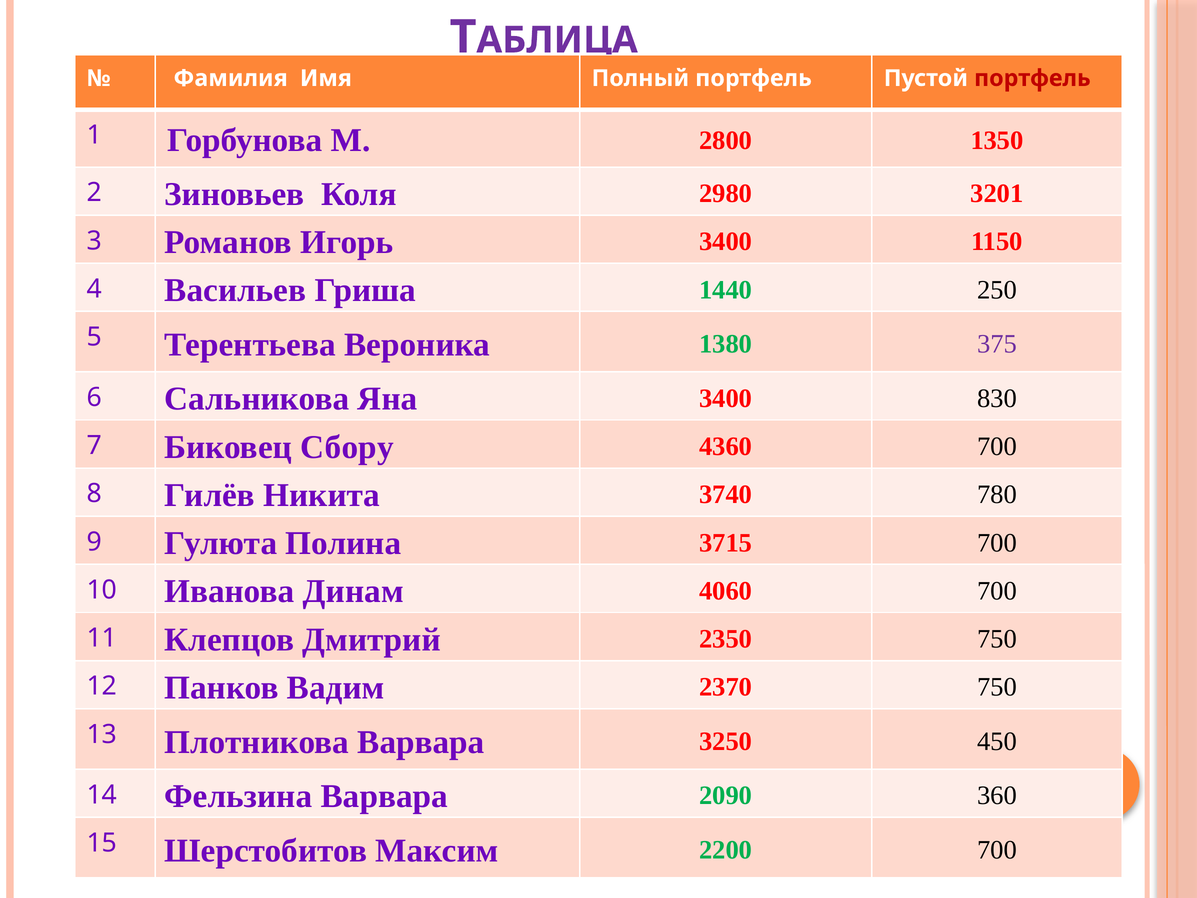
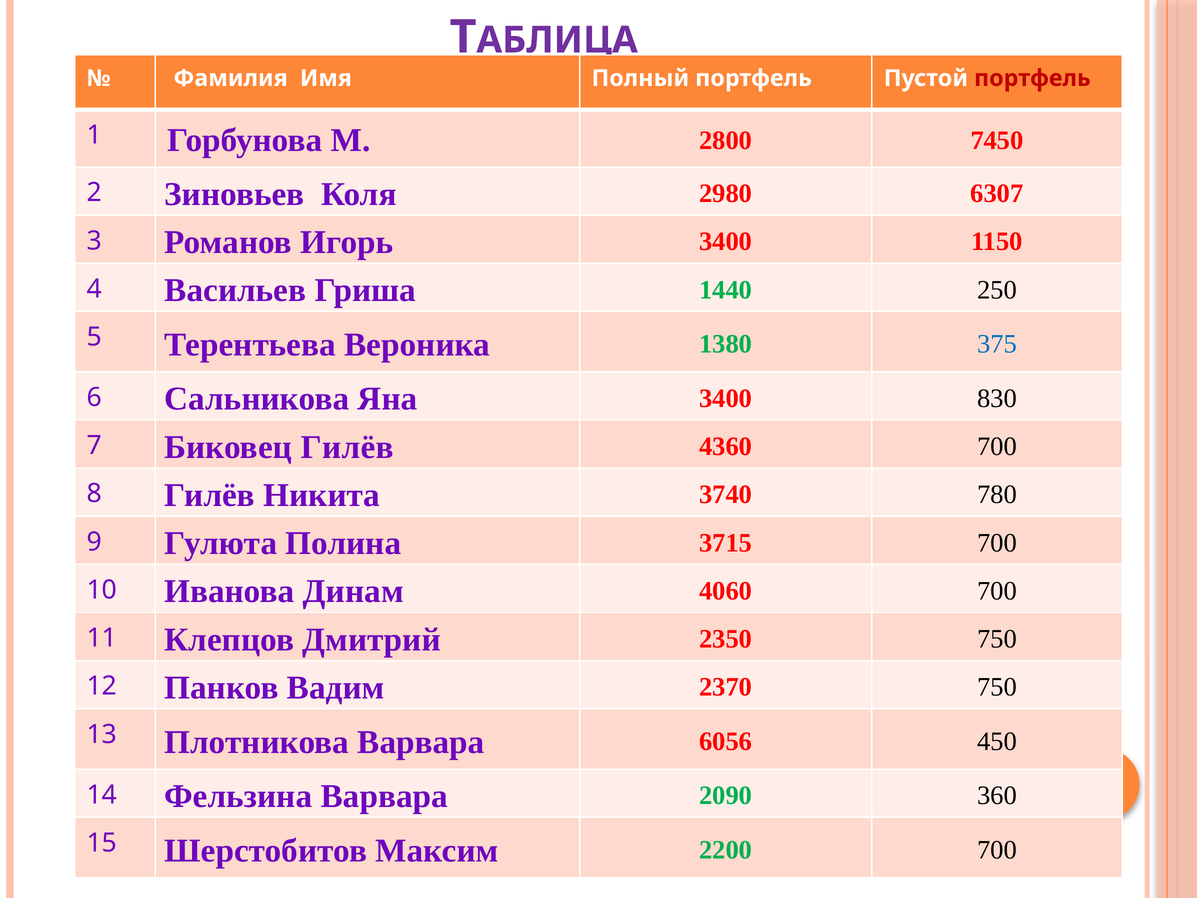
1350: 1350 -> 7450
3201: 3201 -> 6307
375 colour: purple -> blue
Биковец Сбору: Сбору -> Гилёв
3250: 3250 -> 6056
